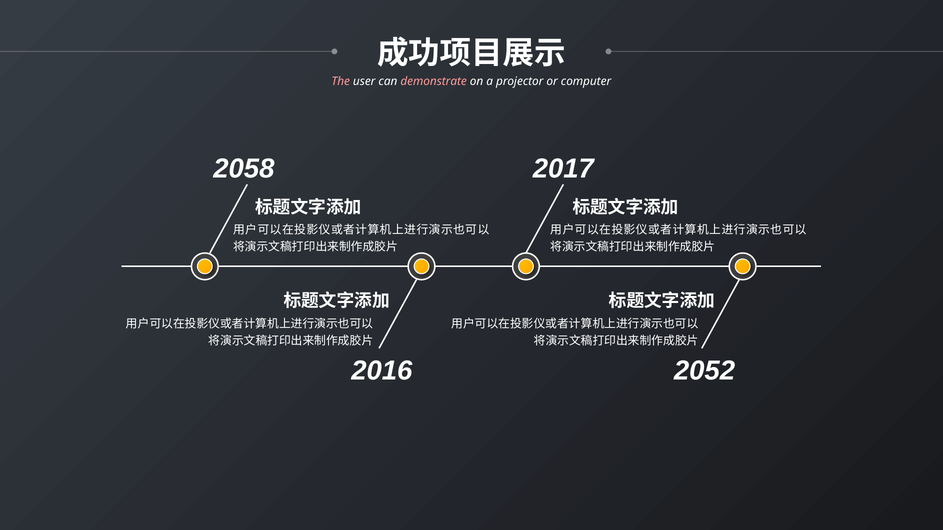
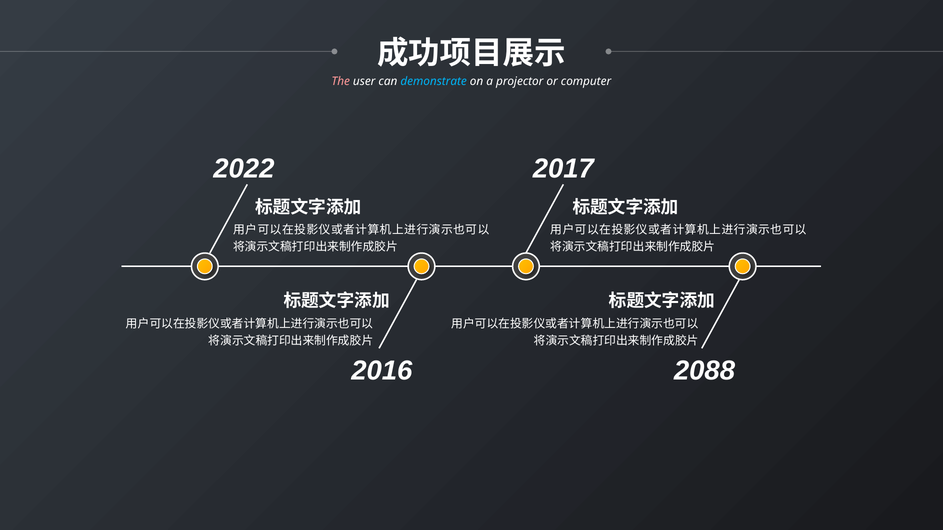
demonstrate colour: pink -> light blue
2058: 2058 -> 2022
2052: 2052 -> 2088
